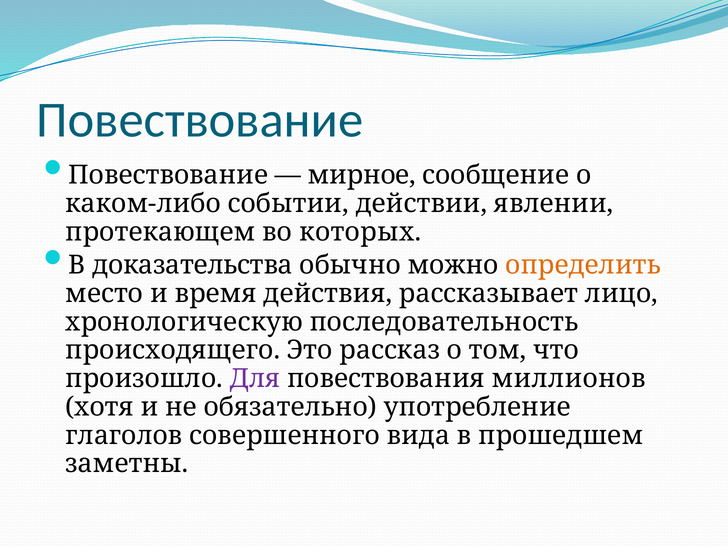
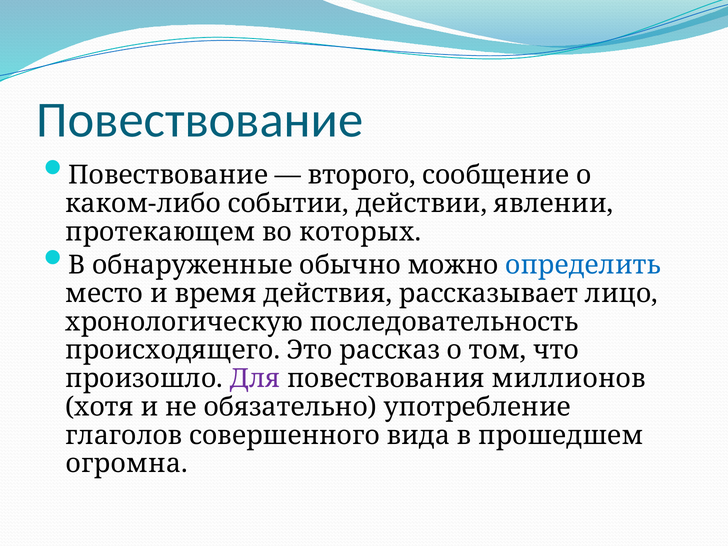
мирное: мирное -> второго
доказательства: доказательства -> обнаруженные
определить colour: orange -> blue
заметны: заметны -> огромна
